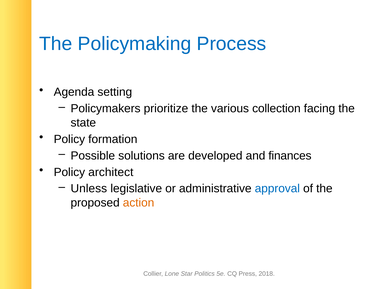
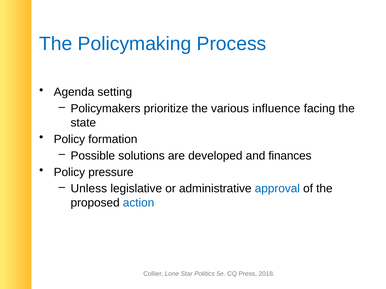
collection: collection -> influence
architect: architect -> pressure
action colour: orange -> blue
